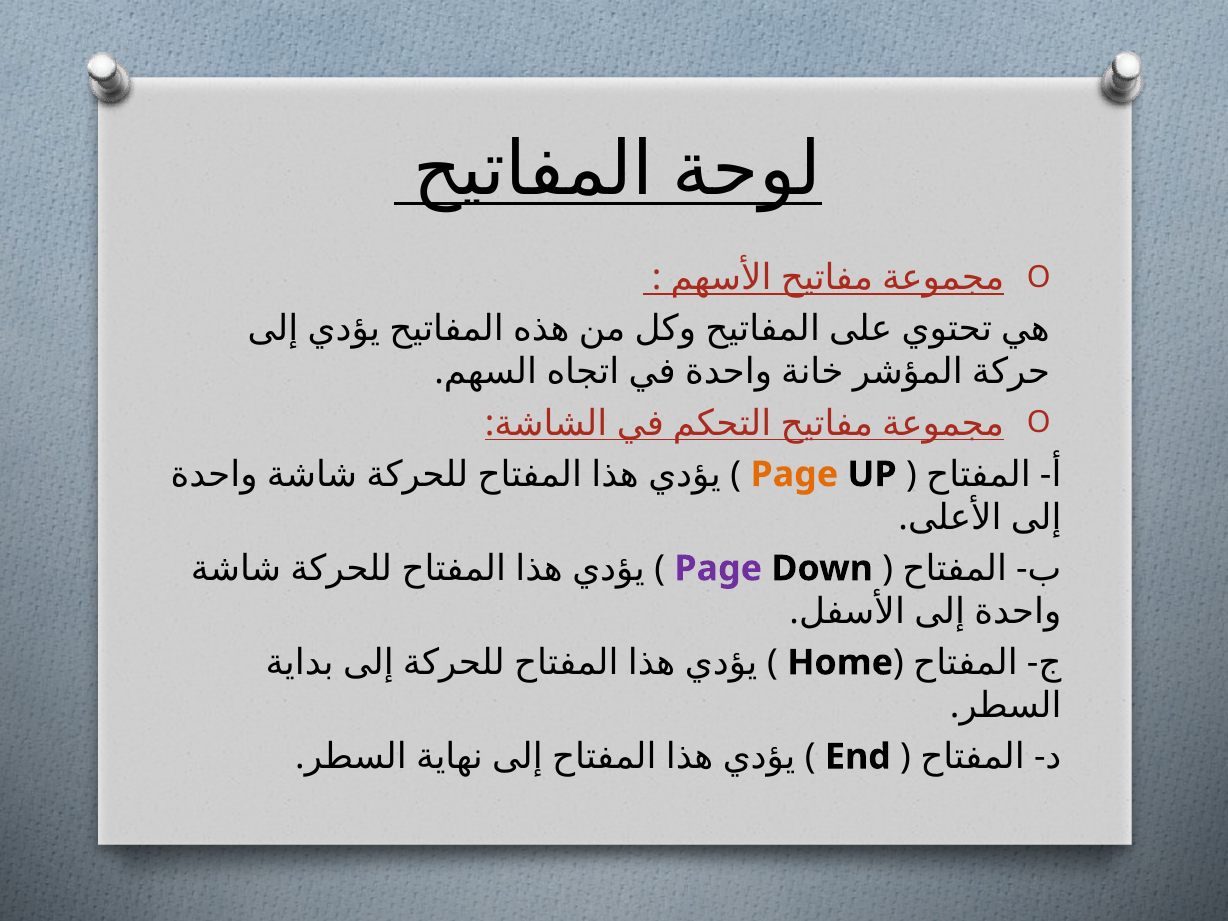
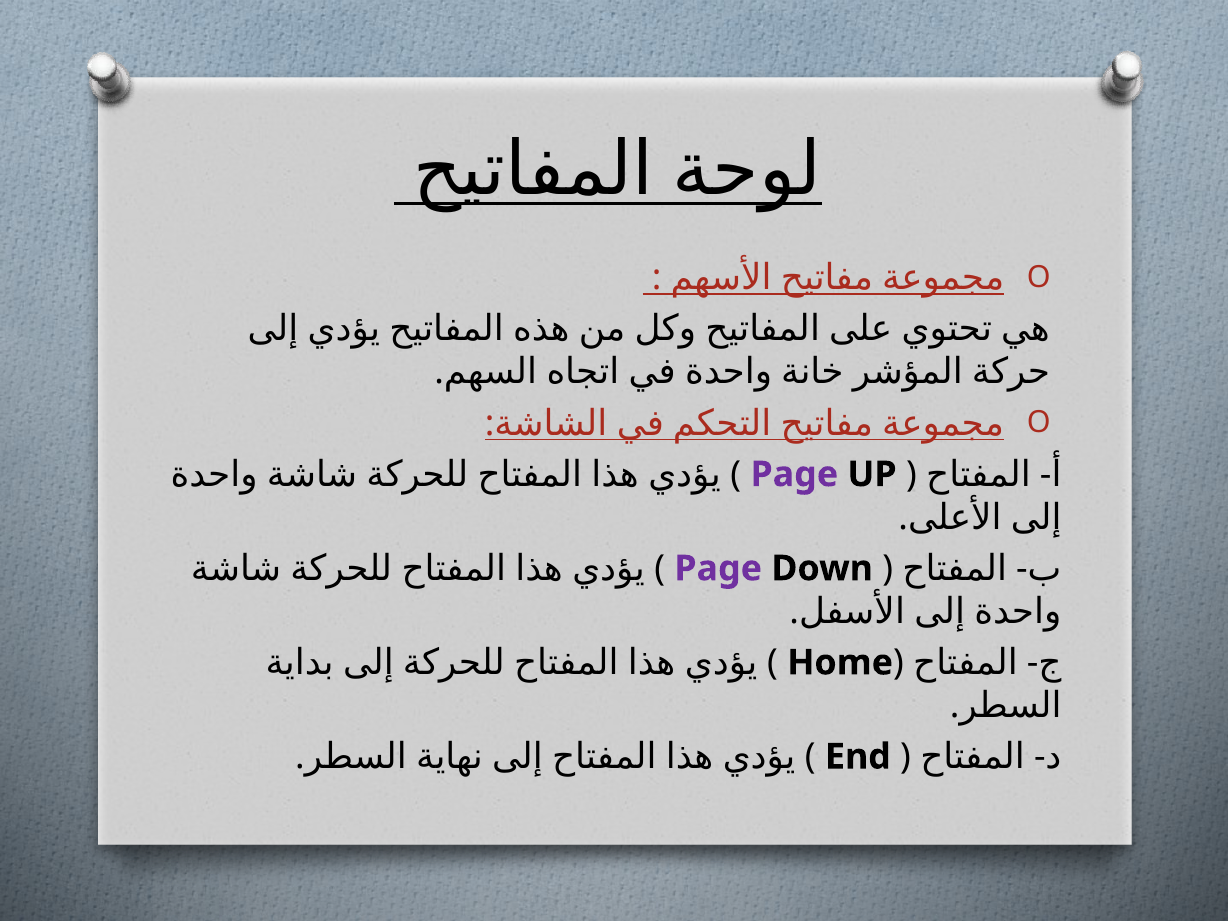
Page at (794, 474) colour: orange -> purple
